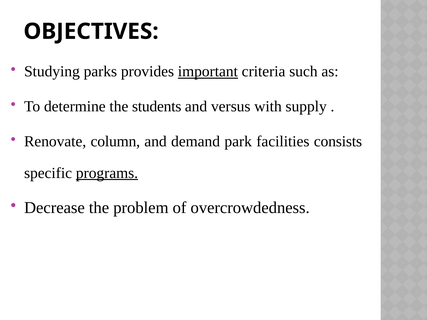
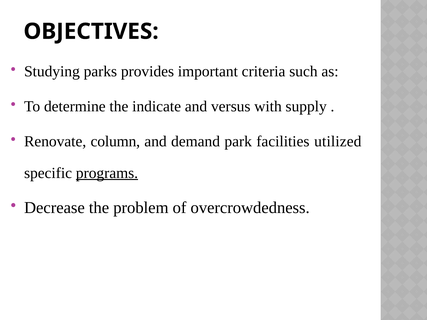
important underline: present -> none
students: students -> indicate
consists: consists -> utilized
